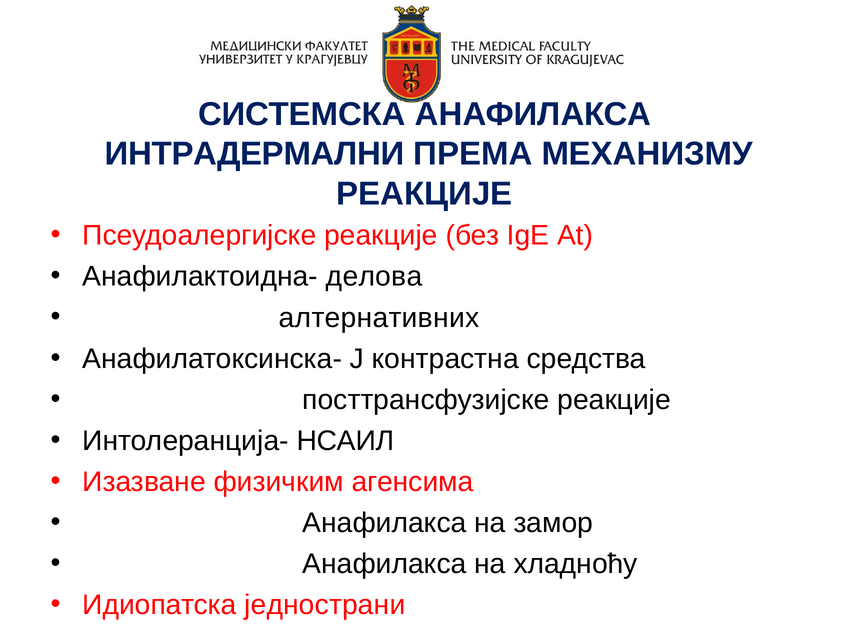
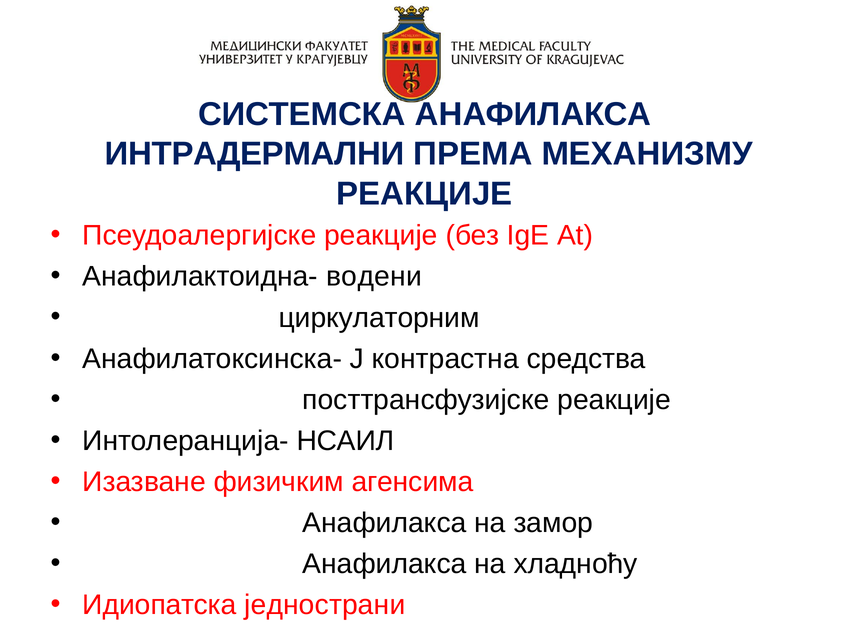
делова: делова -> водени
алтернативних: алтернативних -> циркулаторним
